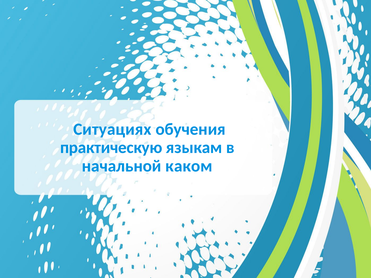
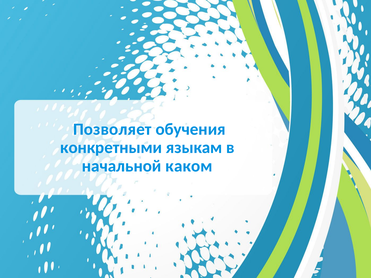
Ситуациях: Ситуациях -> Позволяет
практическую: практическую -> конкретными
